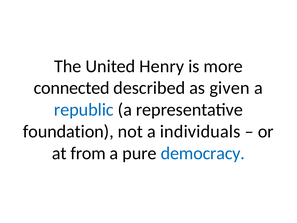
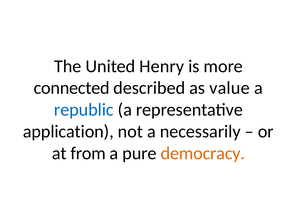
given: given -> value
foundation: foundation -> application
individuals: individuals -> necessarily
democracy colour: blue -> orange
